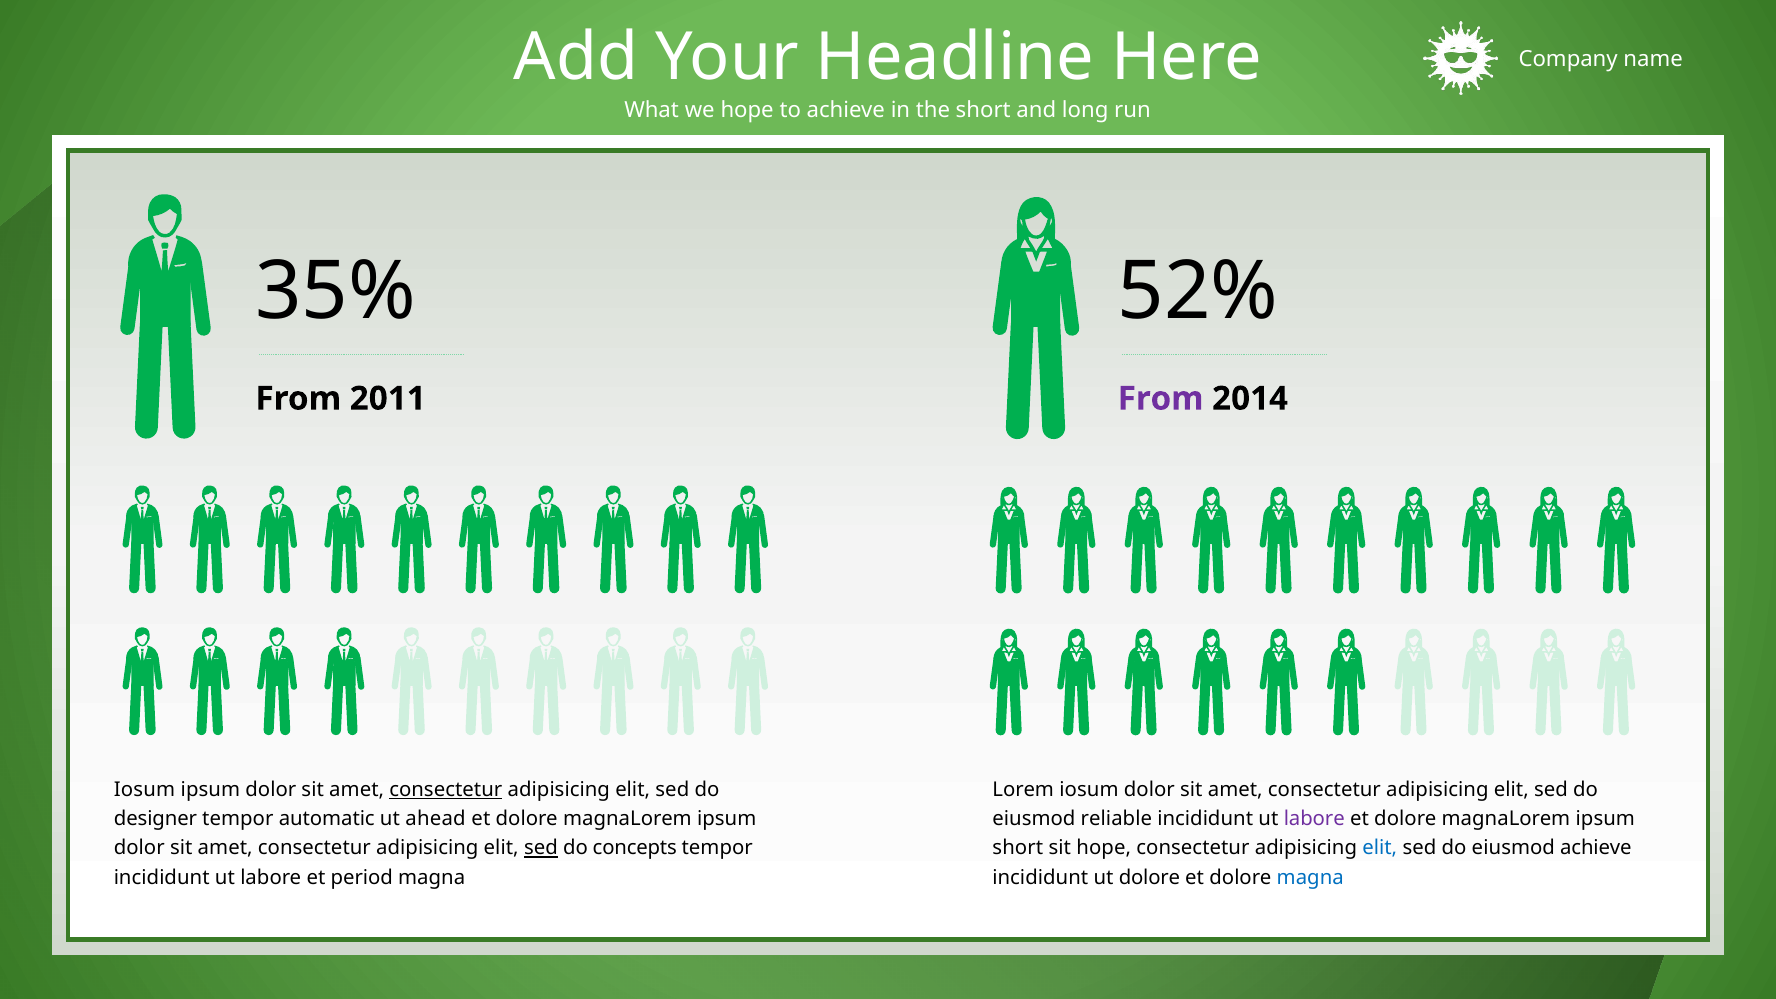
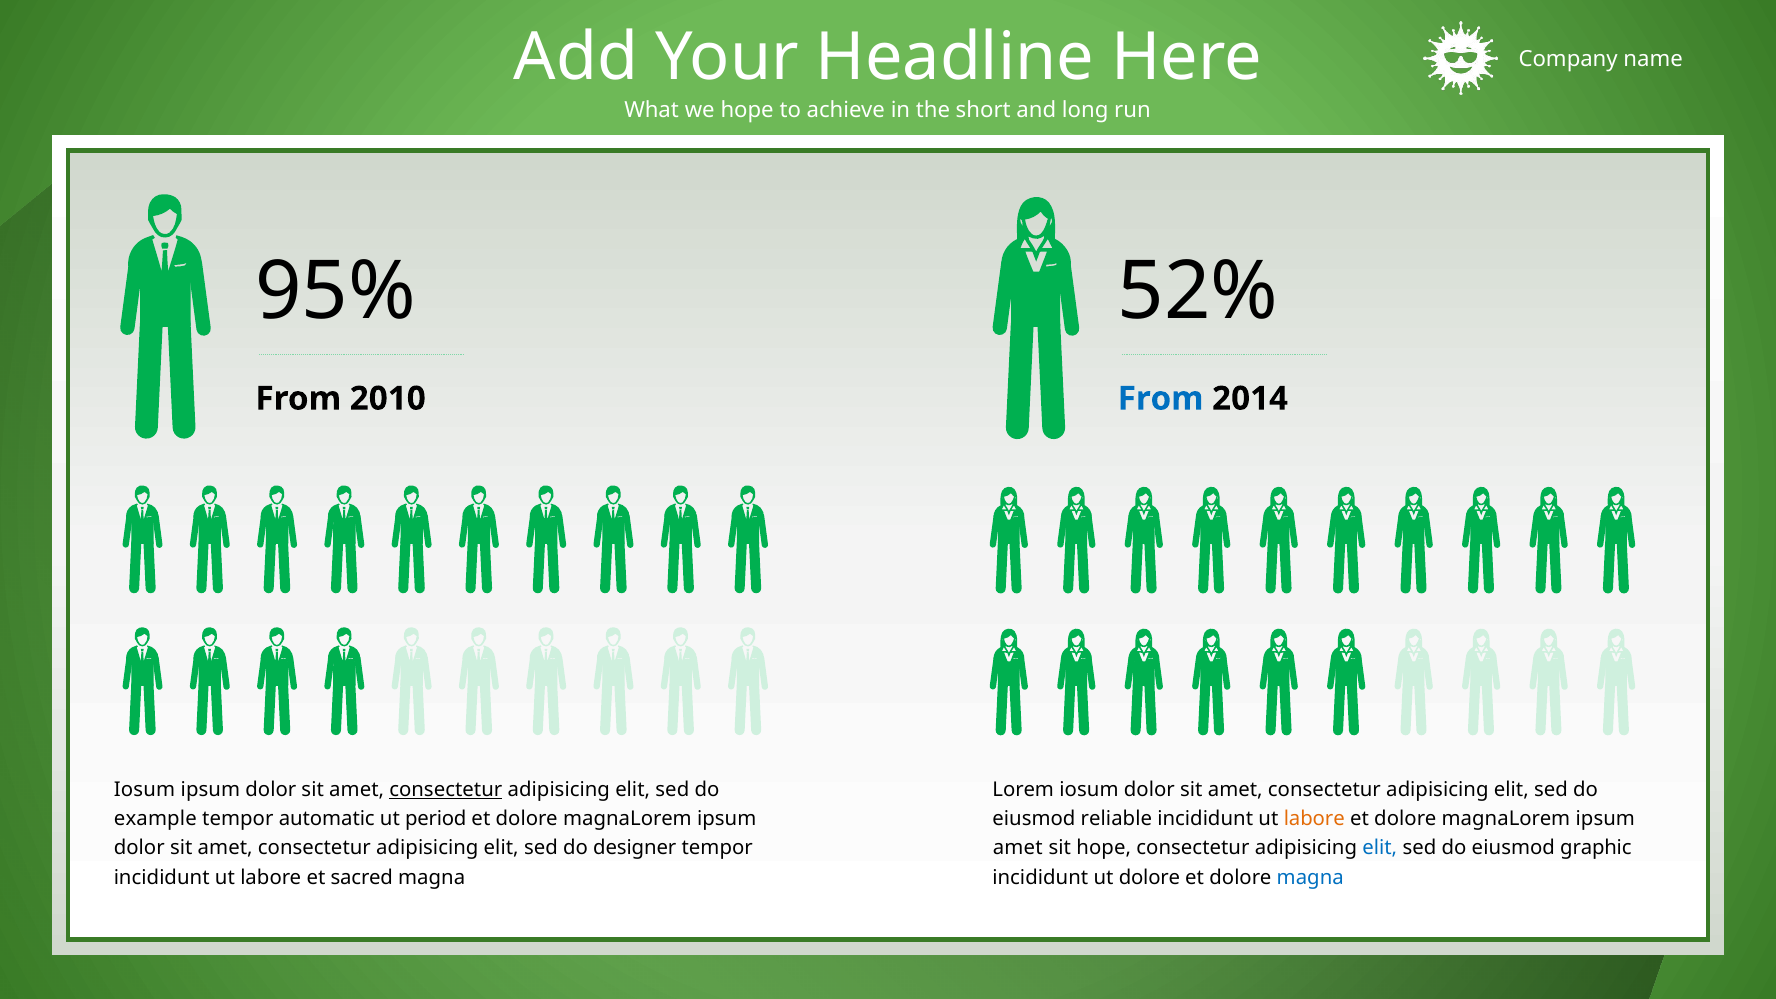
35%: 35% -> 95%
2011: 2011 -> 2010
From at (1161, 399) colour: purple -> blue
designer: designer -> example
ahead: ahead -> period
labore at (1314, 819) colour: purple -> orange
sed at (541, 848) underline: present -> none
concepts: concepts -> designer
short at (1018, 848): short -> amet
eiusmod achieve: achieve -> graphic
period: period -> sacred
